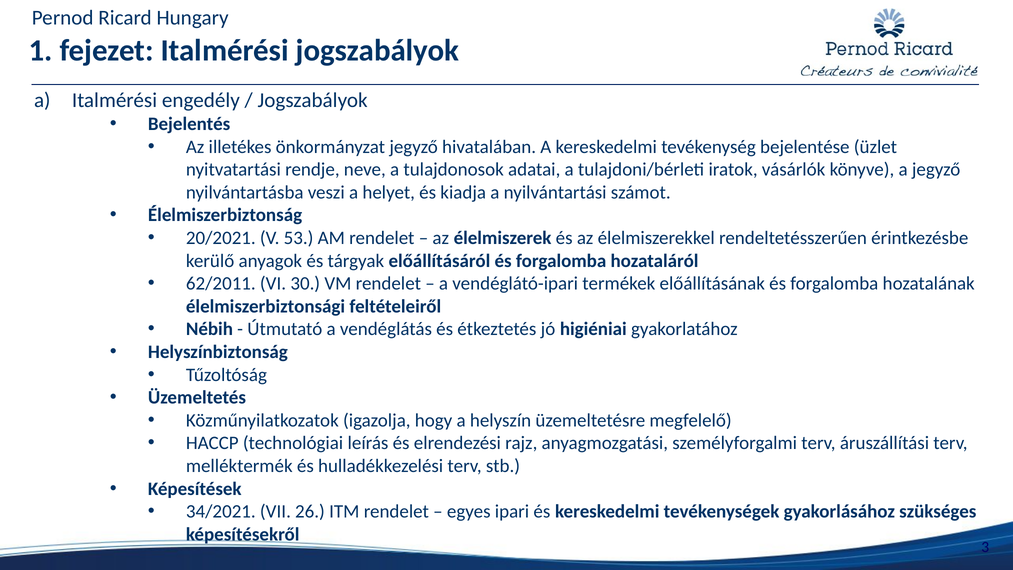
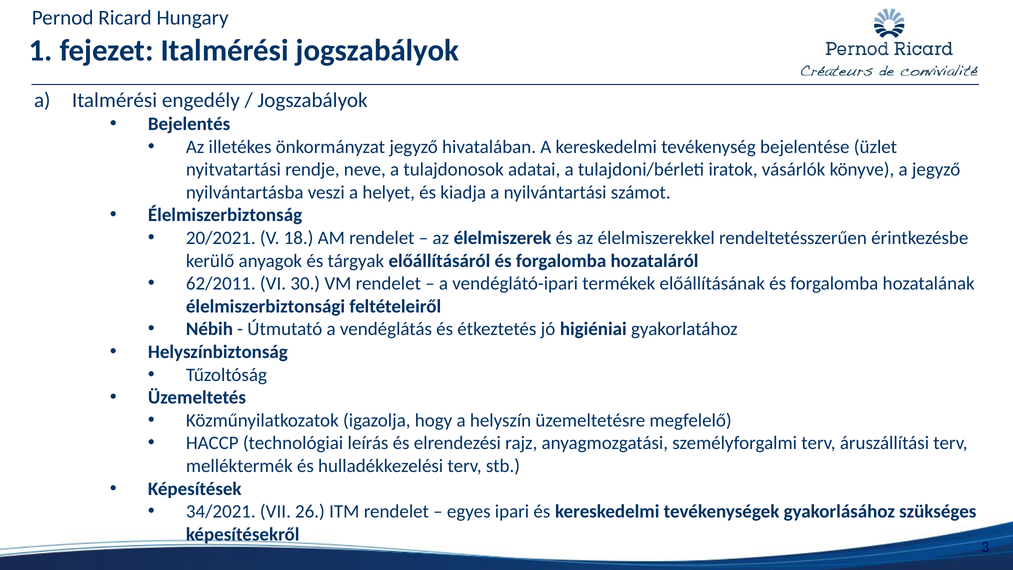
53: 53 -> 18
